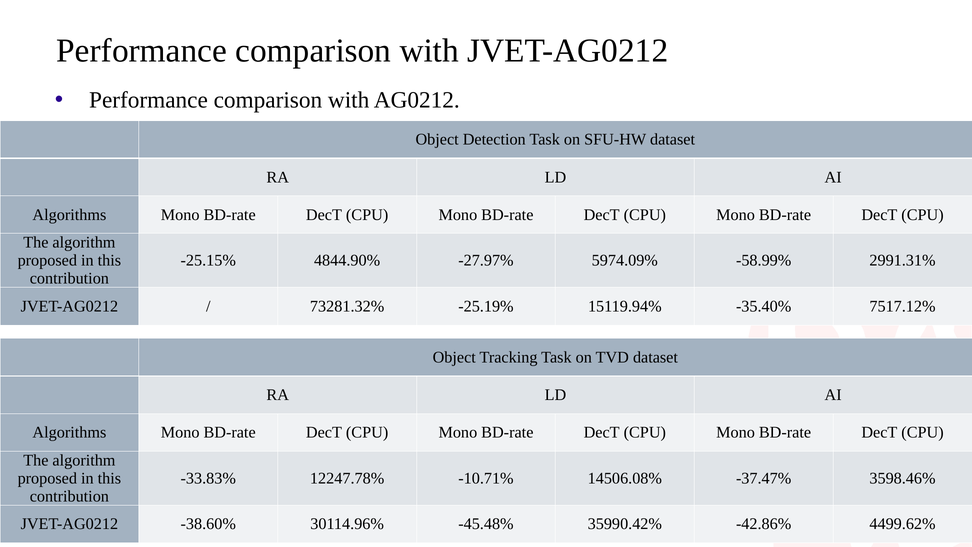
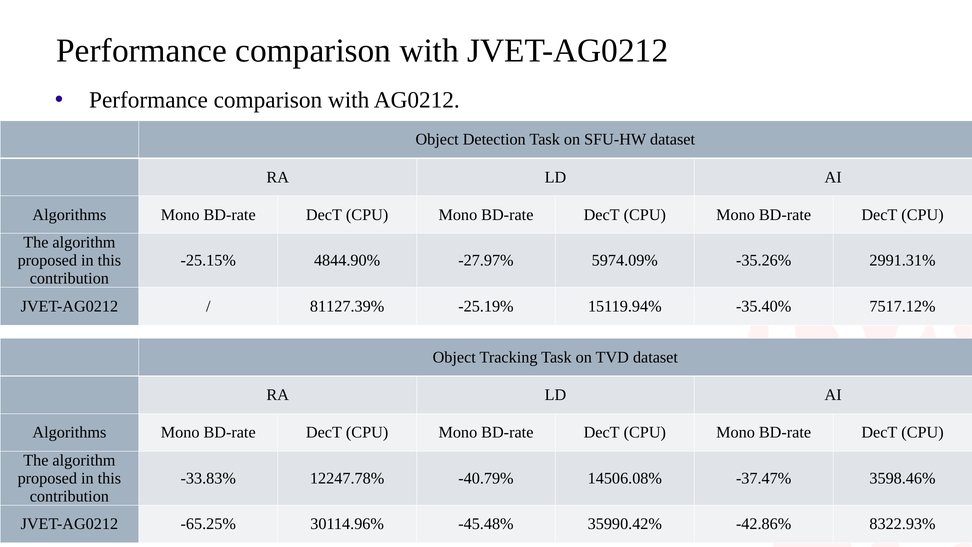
-58.99%: -58.99% -> -35.26%
73281.32%: 73281.32% -> 81127.39%
-10.71%: -10.71% -> -40.79%
-38.60%: -38.60% -> -65.25%
4499.62%: 4499.62% -> 8322.93%
